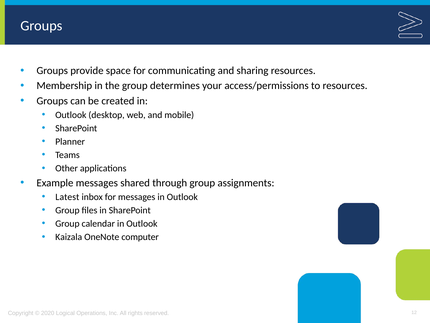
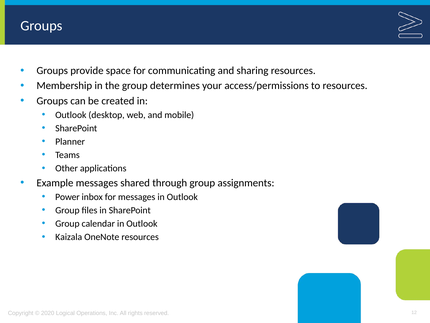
Latest: Latest -> Power
OneNote computer: computer -> resources
